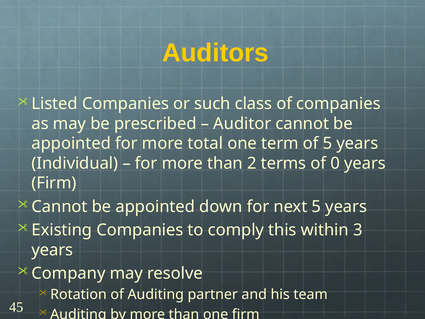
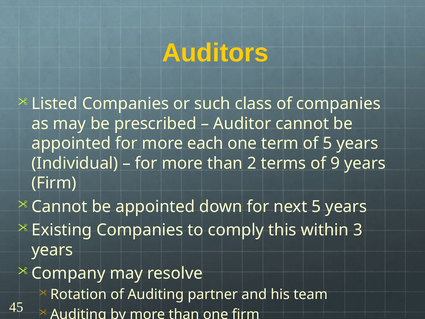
total: total -> each
0: 0 -> 9
